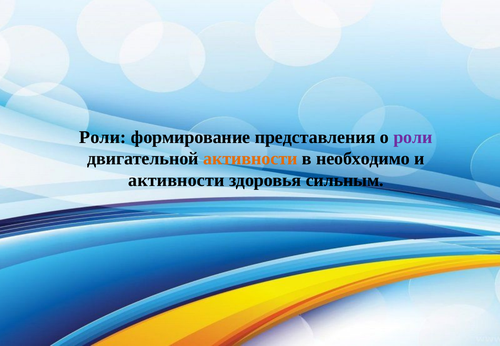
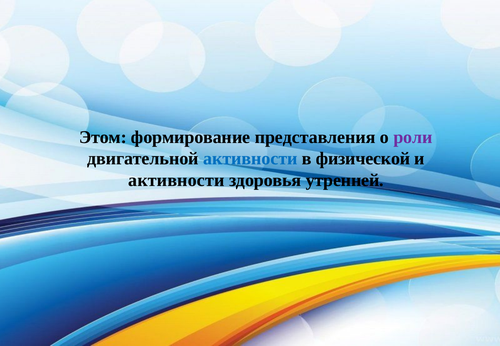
Роли at (103, 137): Роли -> Этом
активности at (250, 159) colour: orange -> blue
необходимо: необходимо -> физической
сильным: сильным -> утренней
